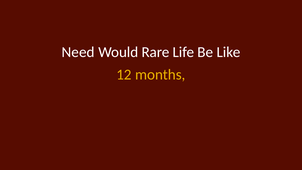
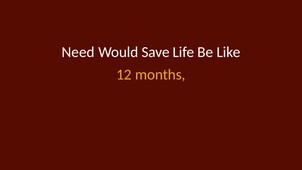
Rare: Rare -> Save
